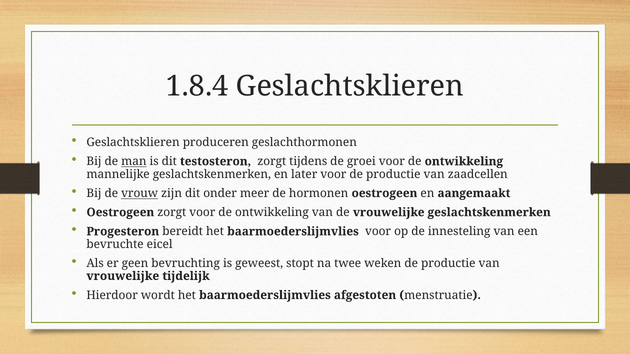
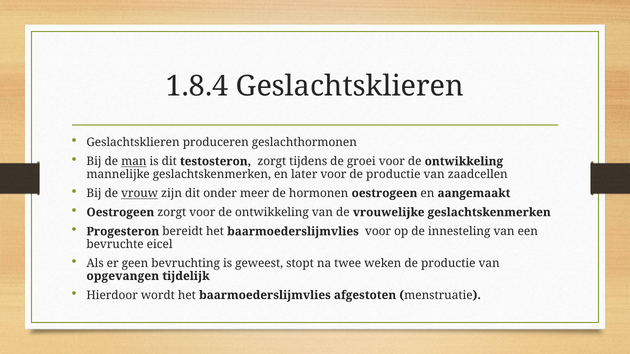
vrouwelijke at (123, 276): vrouwelijke -> opgevangen
